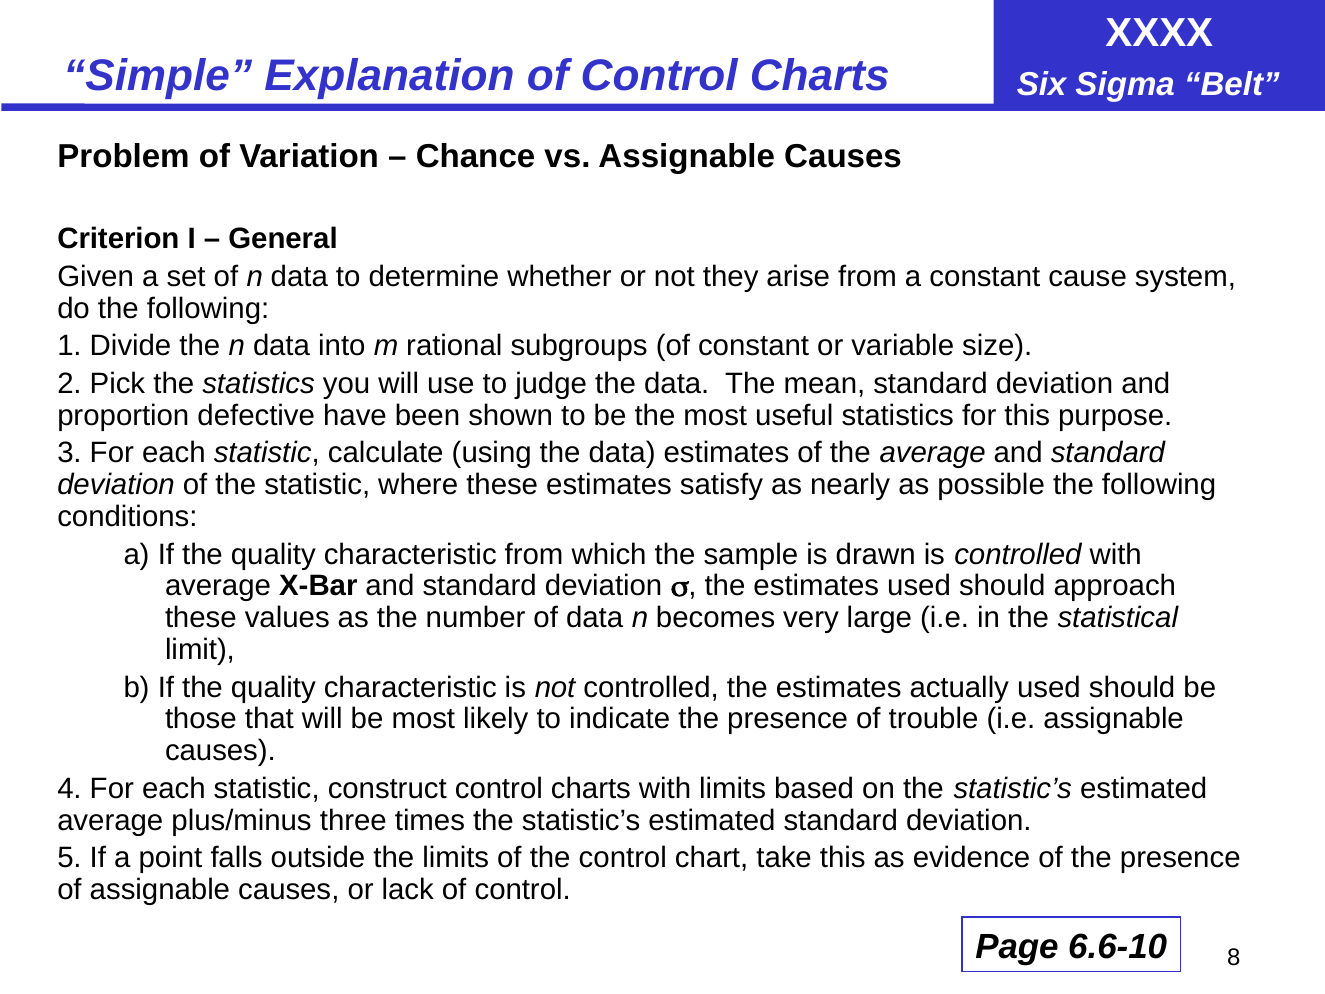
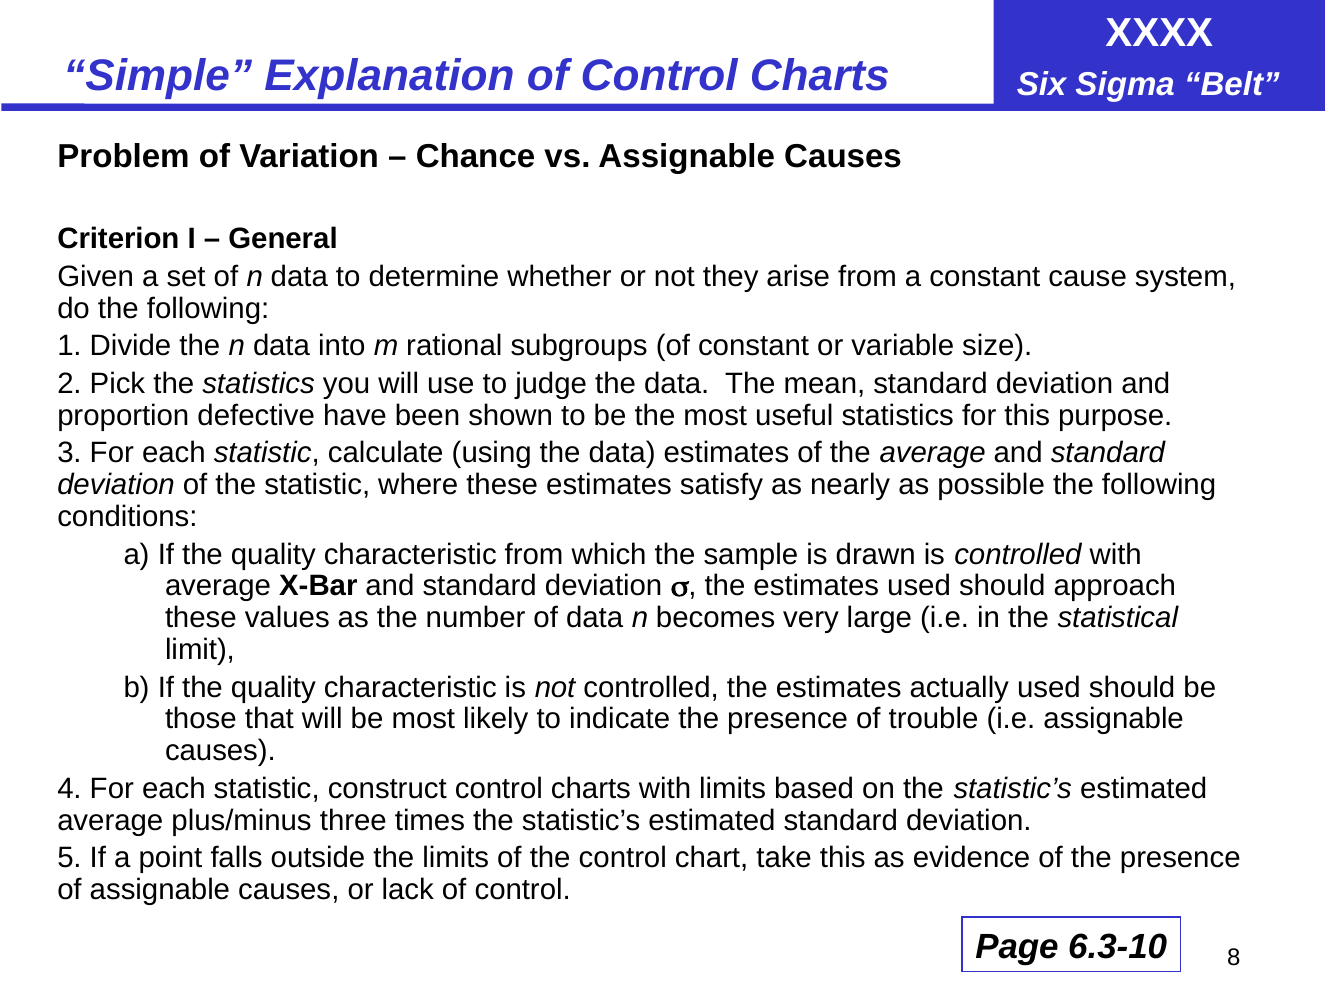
6.6-10: 6.6-10 -> 6.3-10
